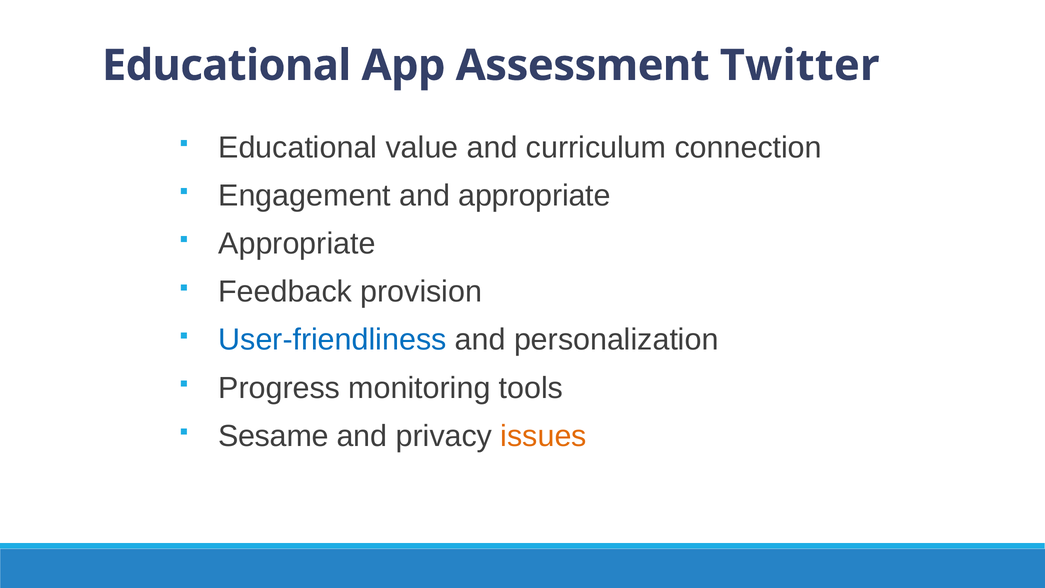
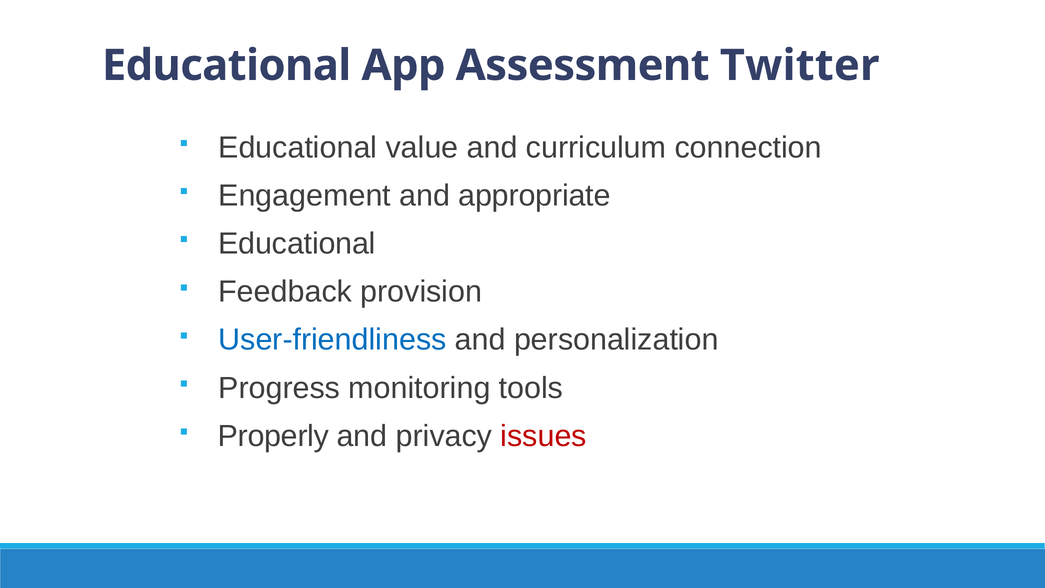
Appropriate at (297, 244): Appropriate -> Educational
Sesame: Sesame -> Properly
issues colour: orange -> red
